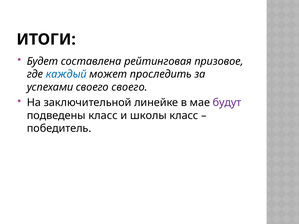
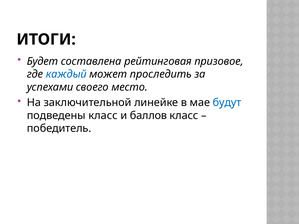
своего своего: своего -> место
будут colour: purple -> blue
школы: школы -> баллов
